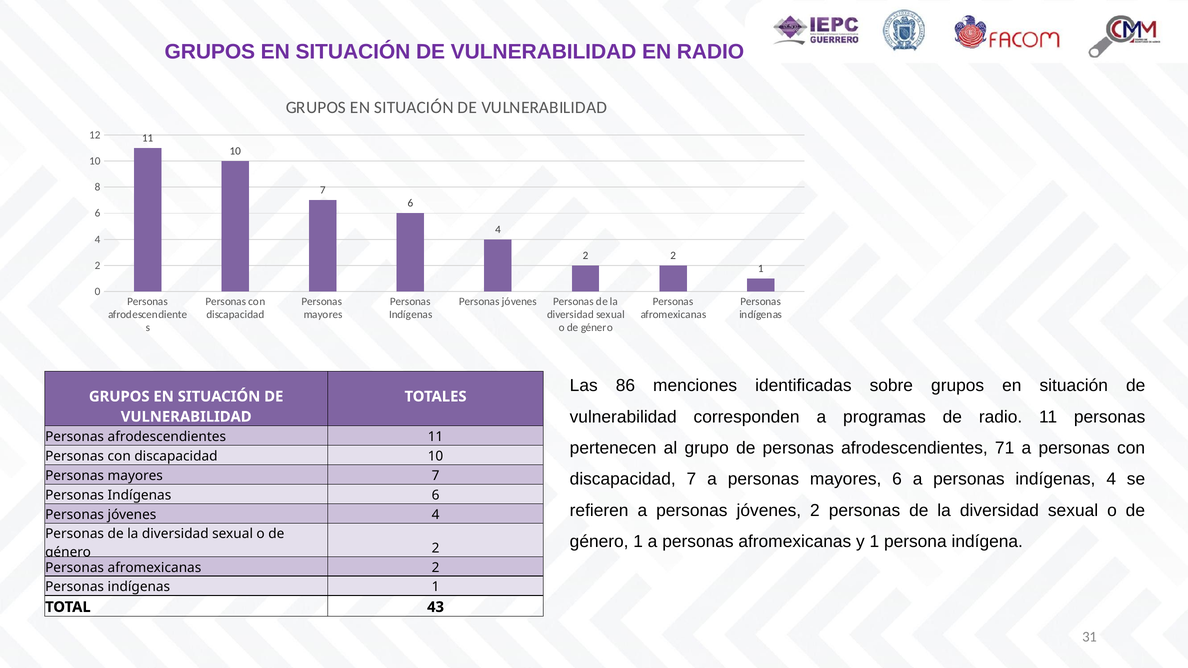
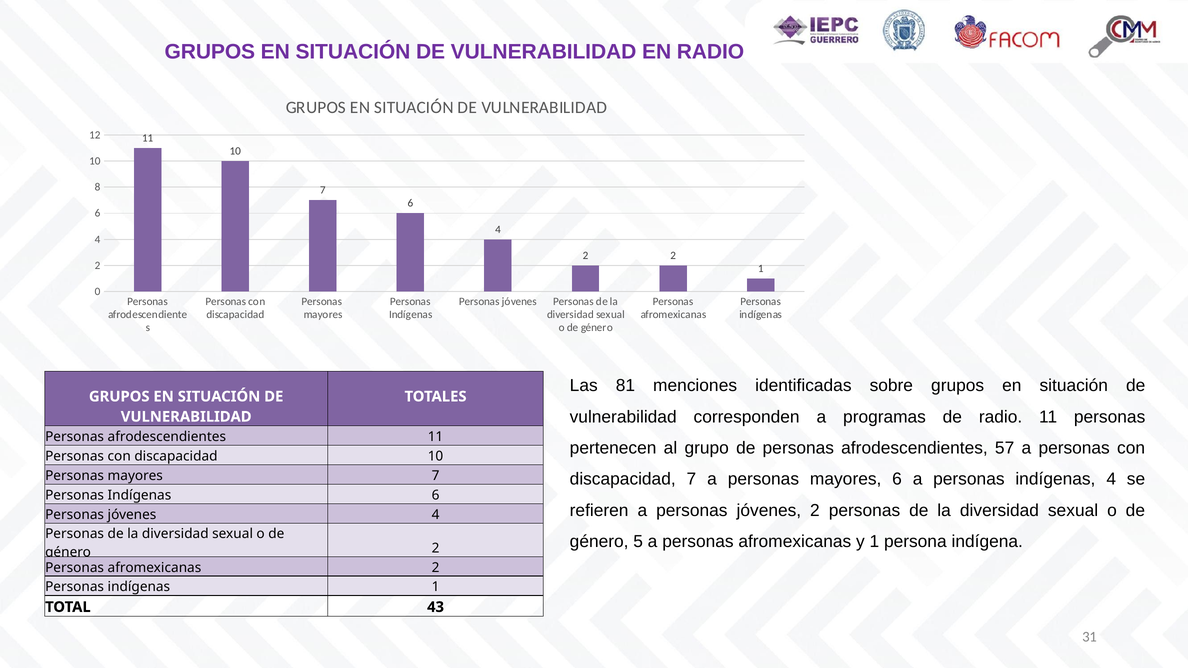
86: 86 -> 81
71: 71 -> 57
género 1: 1 -> 5
